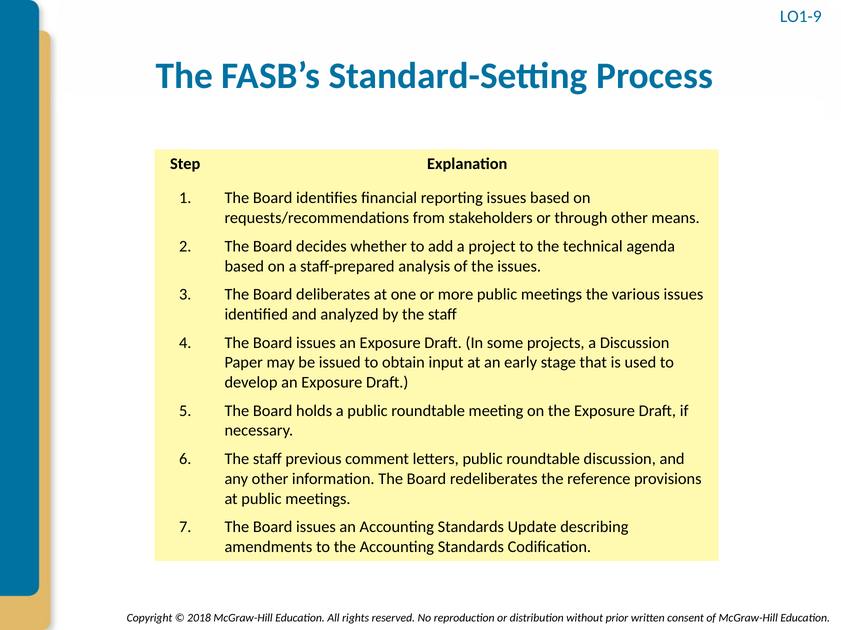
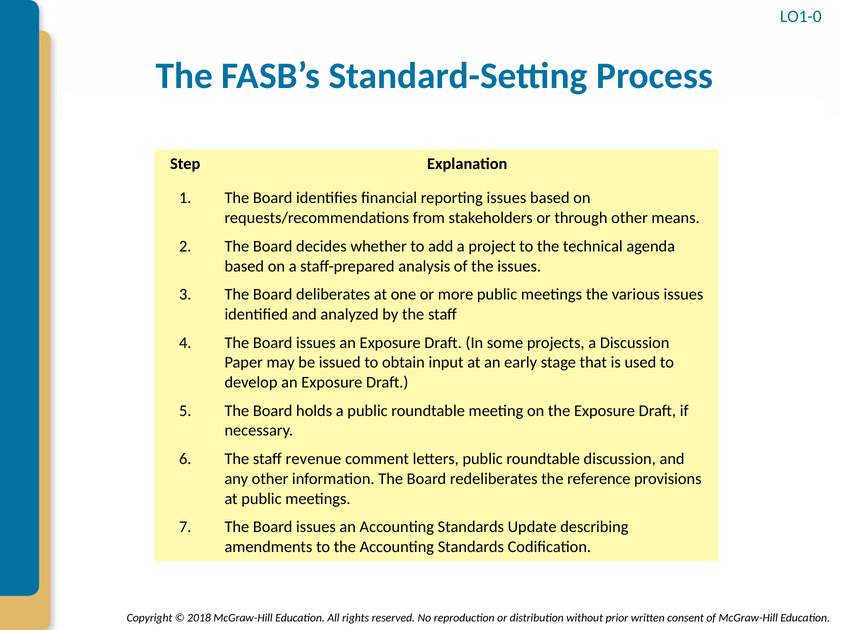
LO1-9: LO1-9 -> LO1-0
previous: previous -> revenue
